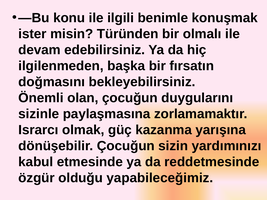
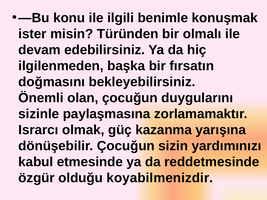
yapabileceğimiz: yapabileceğimiz -> koyabilmenizdir
